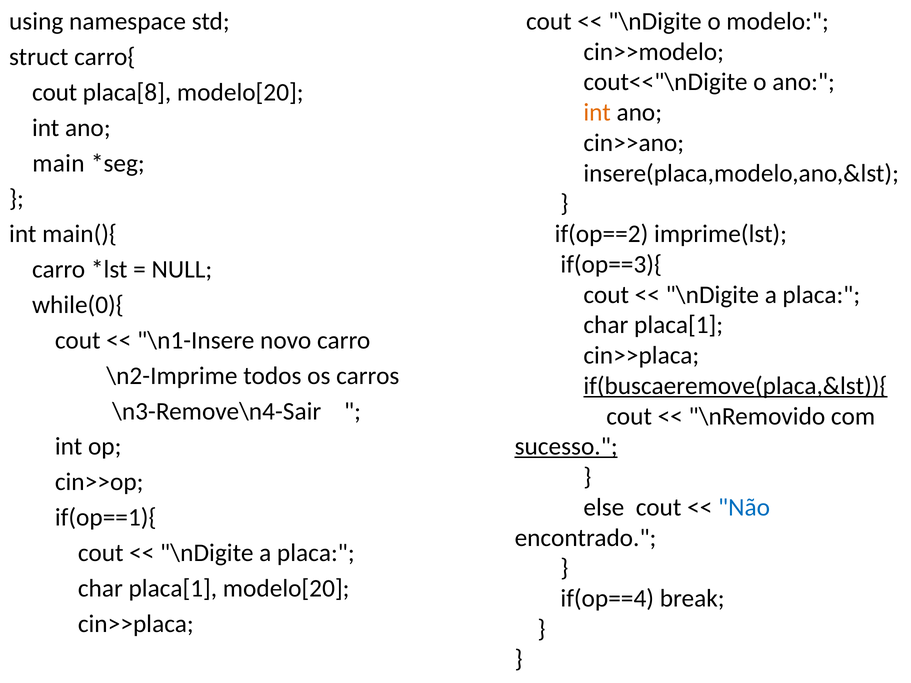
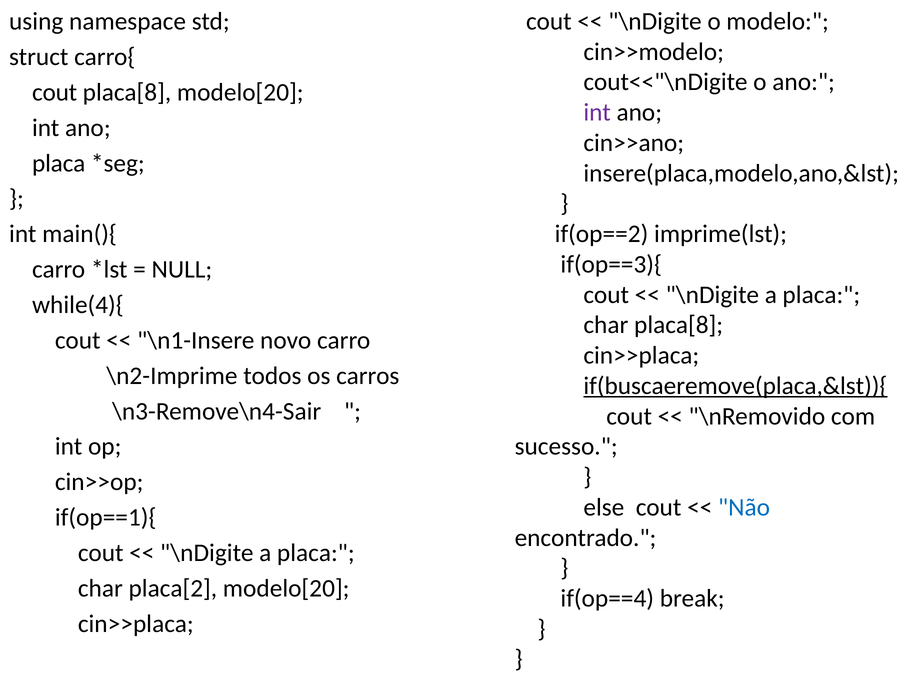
int at (597, 113) colour: orange -> purple
main at (58, 163): main -> placa
while(0){: while(0){ -> while(4){
placa[1 at (679, 325): placa[1 -> placa[8
sucesso underline: present -> none
placa[1 at (173, 588): placa[1 -> placa[2
